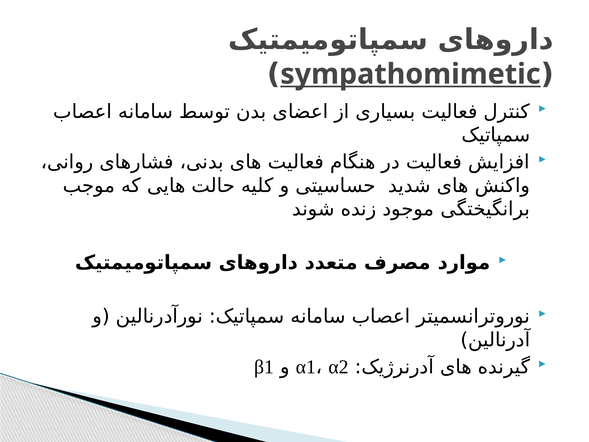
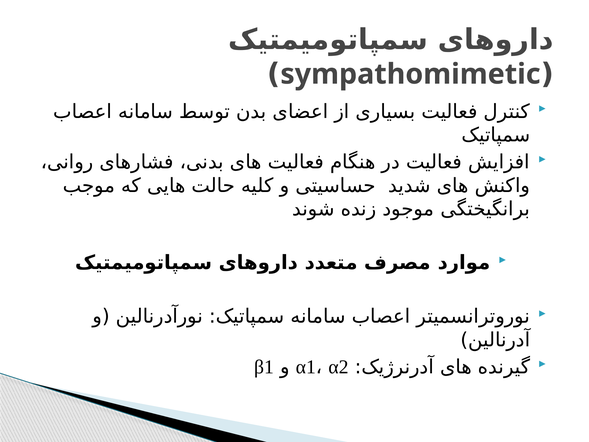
sympathomimetic underline: present -> none
